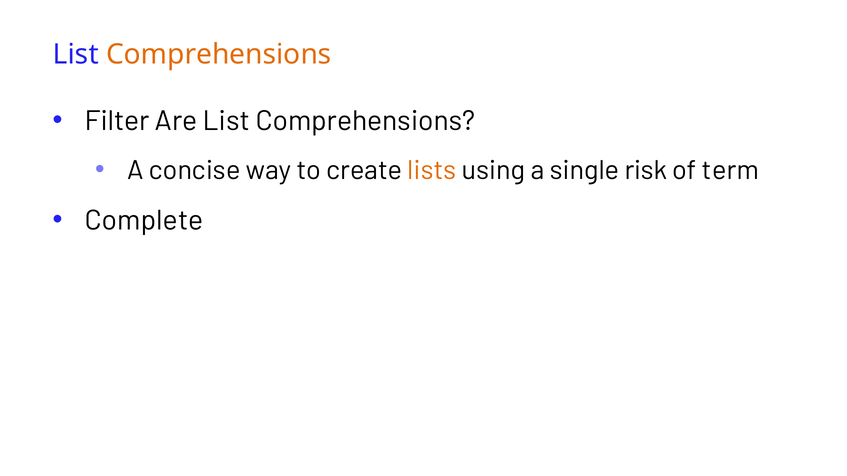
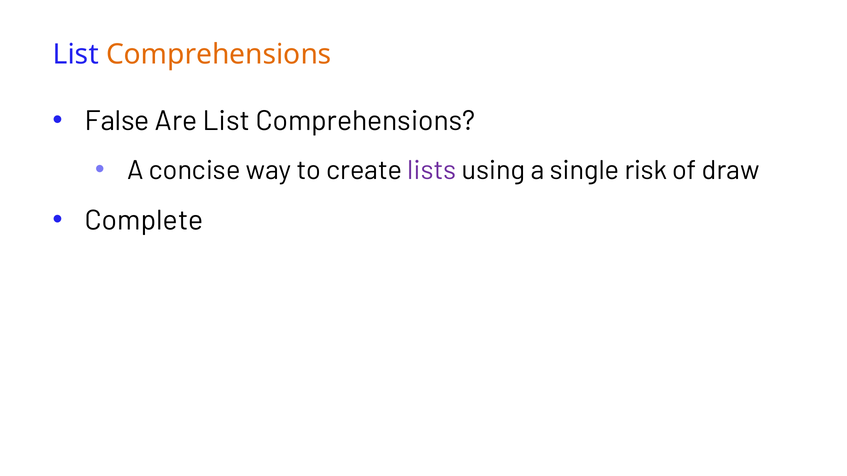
Filter: Filter -> False
lists colour: orange -> purple
term: term -> draw
